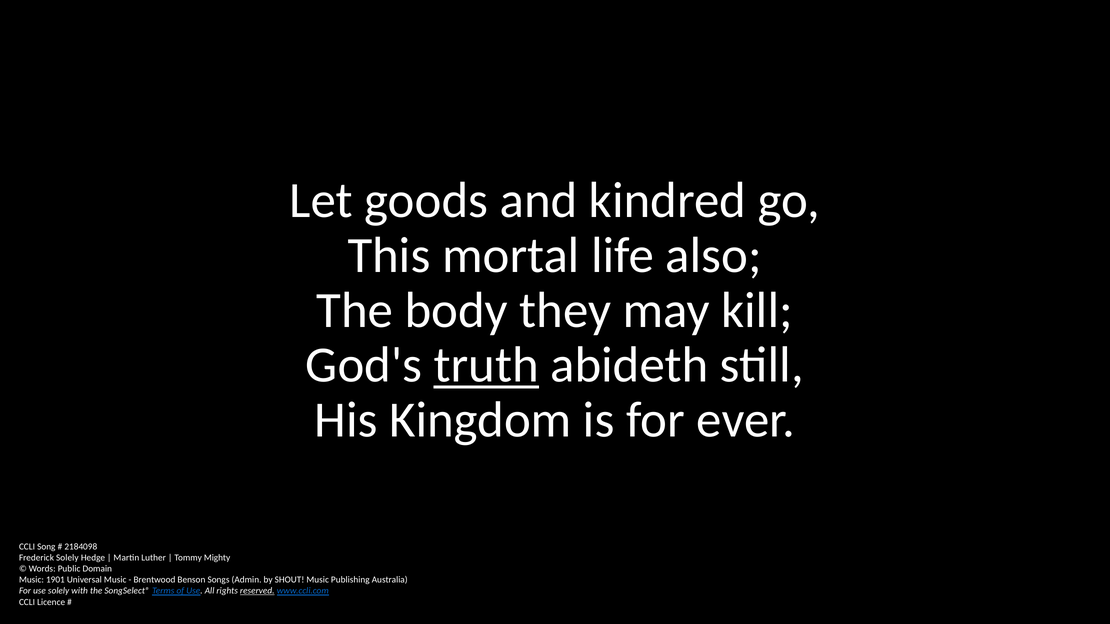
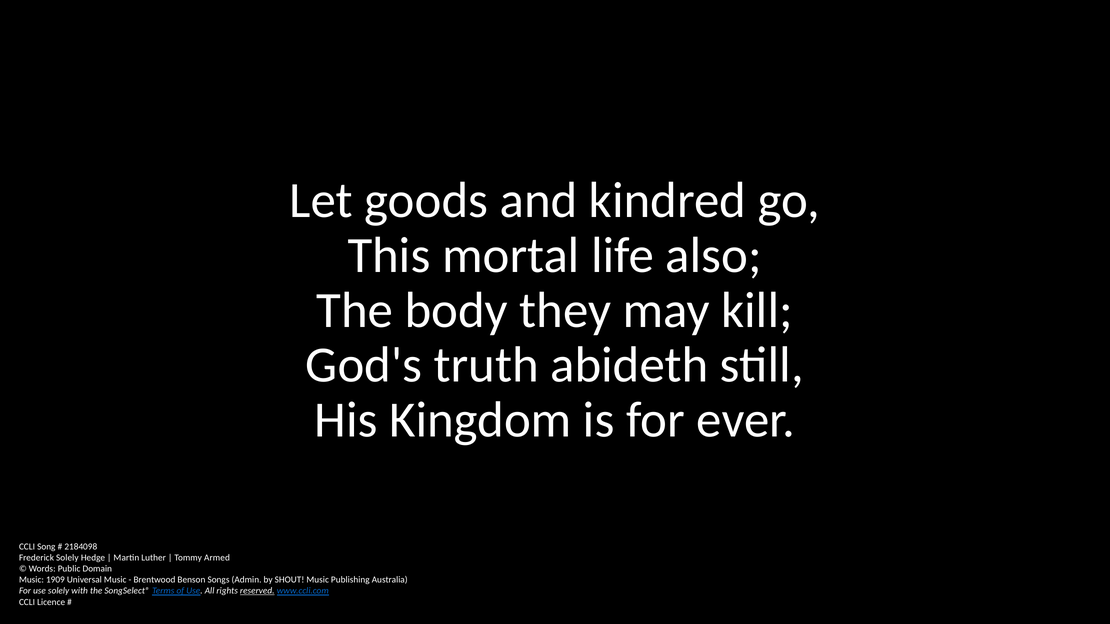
truth underline: present -> none
Mighty: Mighty -> Armed
1901: 1901 -> 1909
